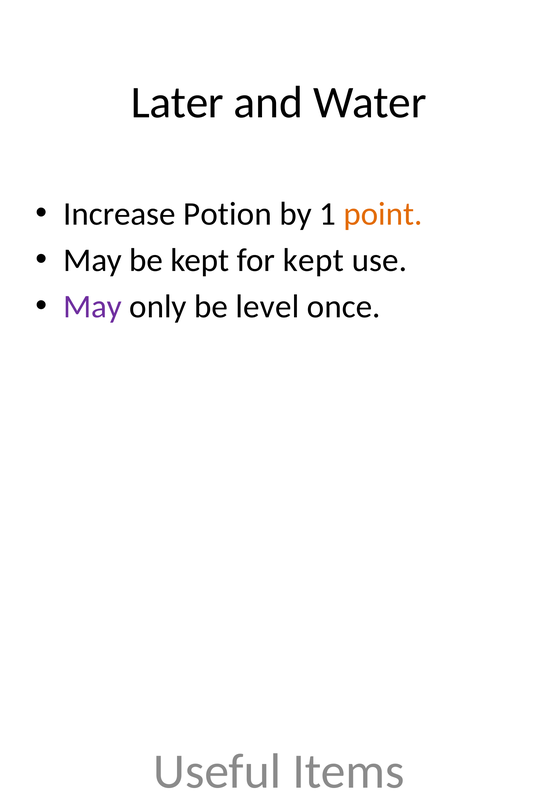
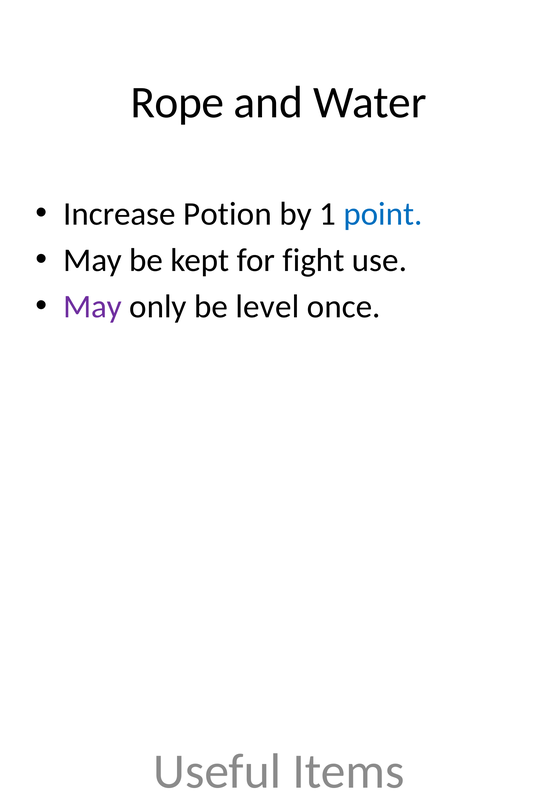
Later: Later -> Rope
point colour: orange -> blue
for kept: kept -> fight
